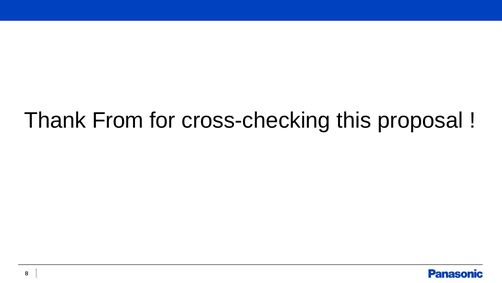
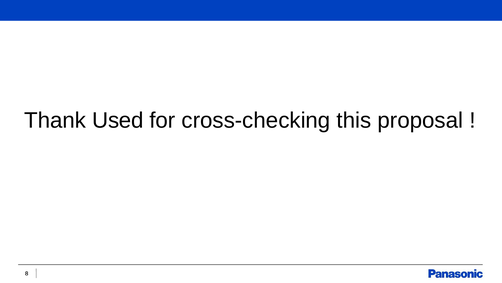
From: From -> Used
